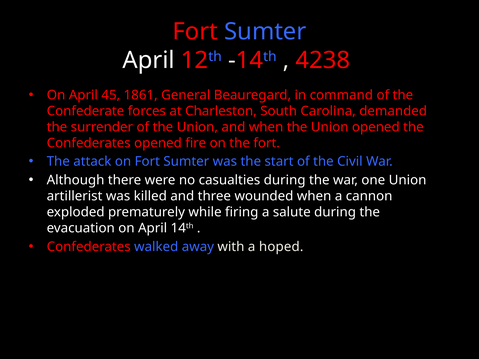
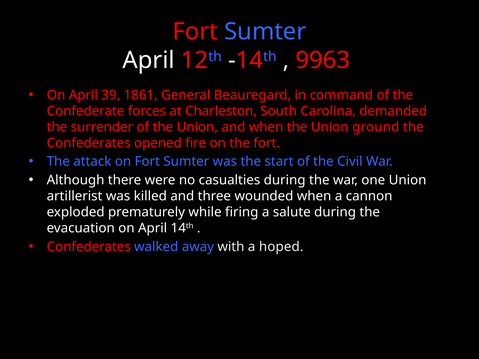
4238: 4238 -> 9963
45: 45 -> 39
Union opened: opened -> ground
